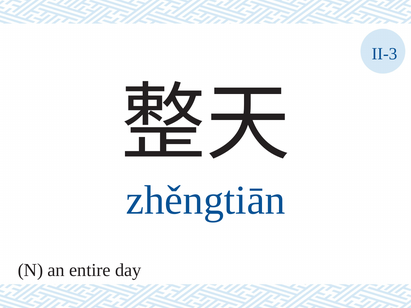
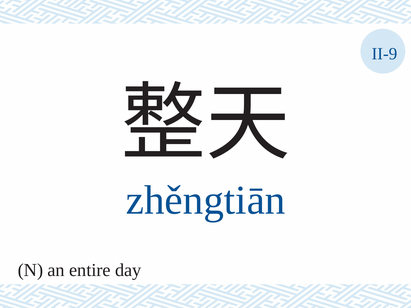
II-3: II-3 -> II-9
